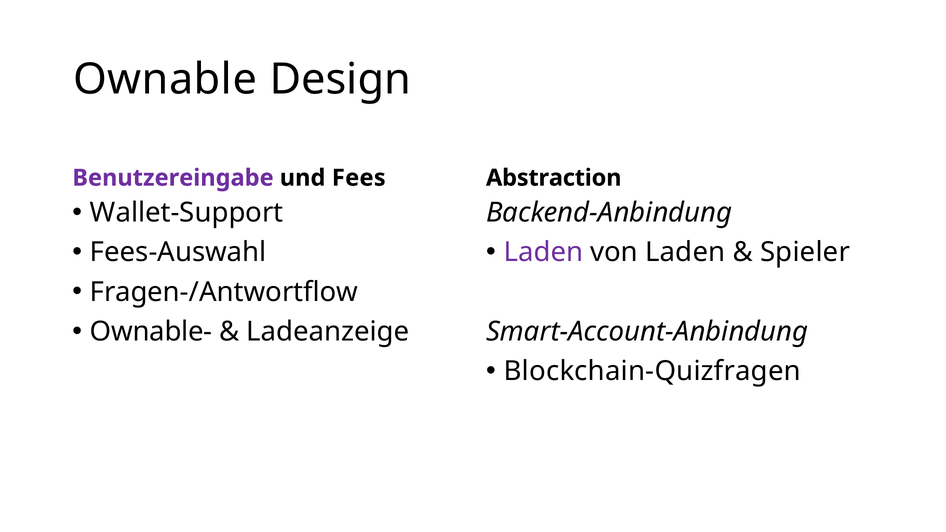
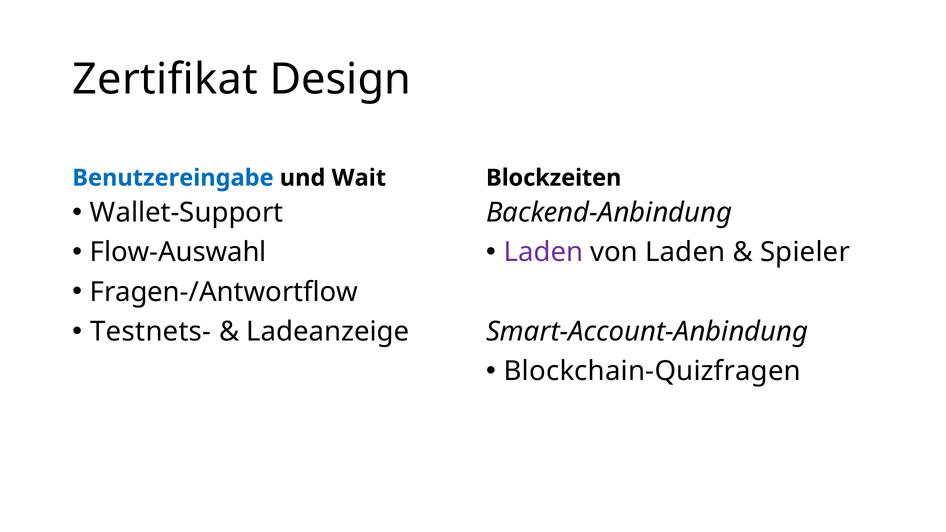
Ownable: Ownable -> Zertifikat
Benutzereingabe colour: purple -> blue
Fees: Fees -> Wait
Abstraction: Abstraction -> Blockzeiten
Fees-Auswahl: Fees-Auswahl -> Flow-Auswahl
Ownable-: Ownable- -> Testnets-
